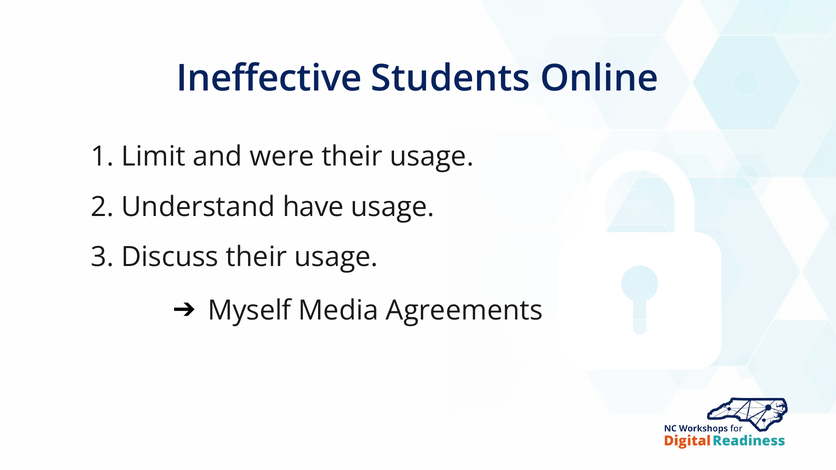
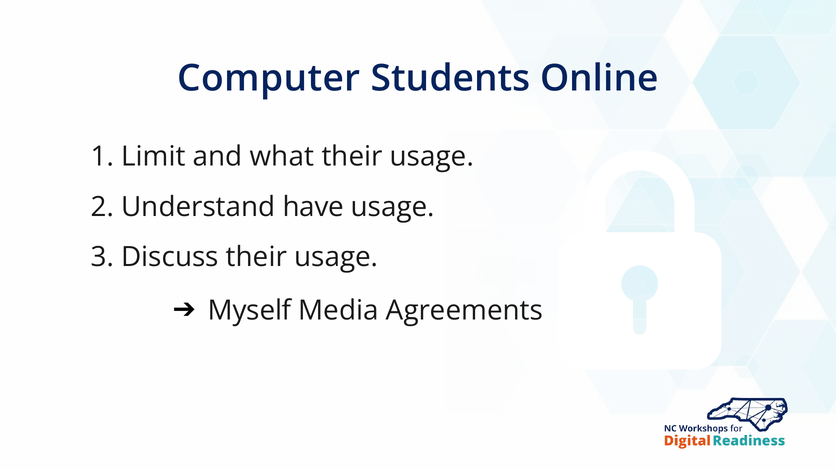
Ineffective: Ineffective -> Computer
were: were -> what
